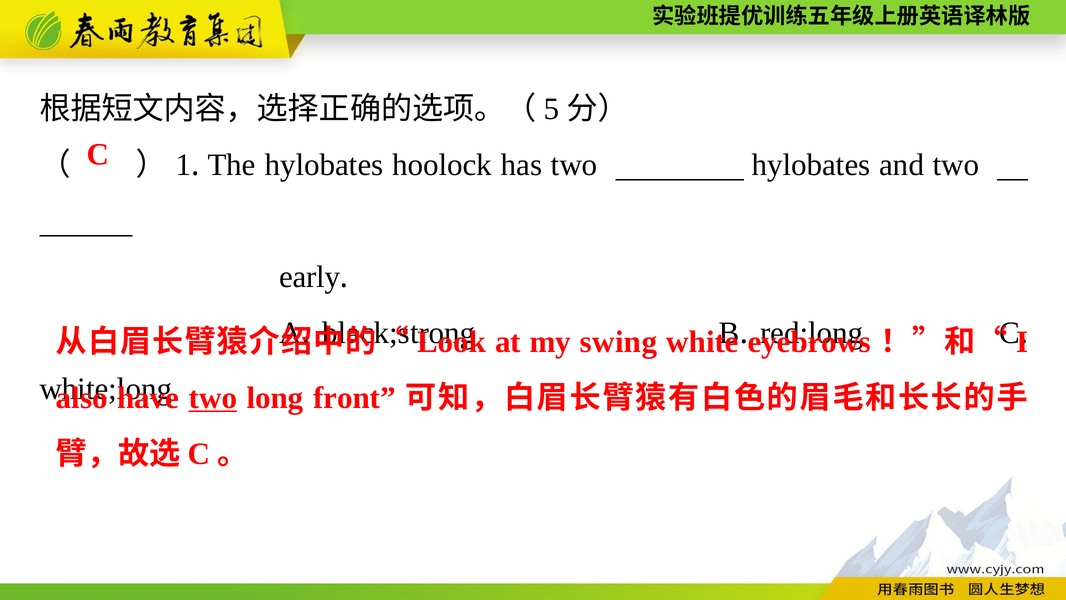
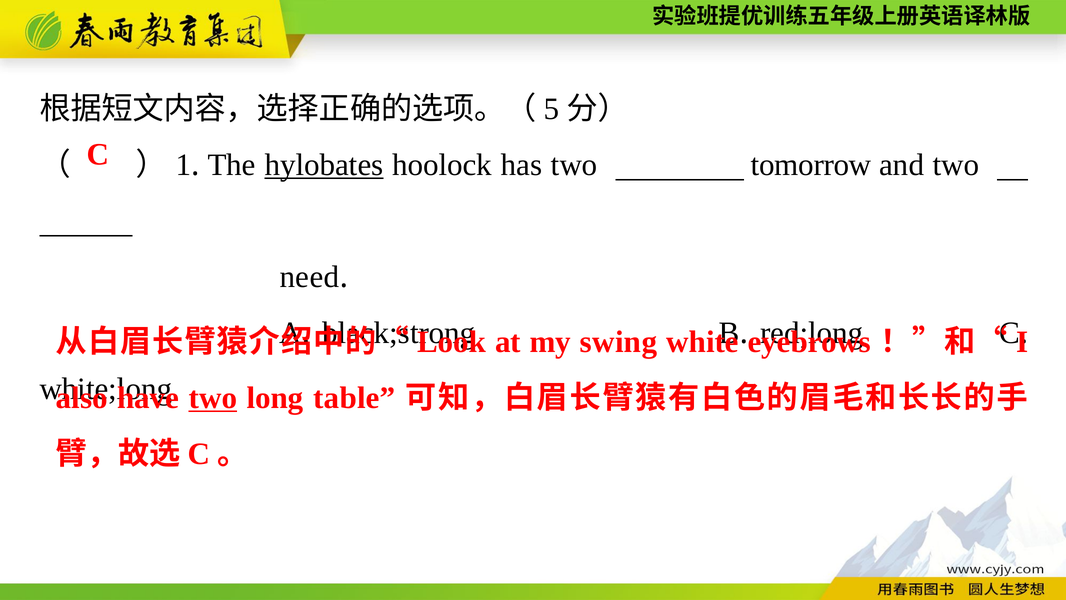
hylobates at (324, 165) underline: none -> present
two hylobates: hylobates -> tomorrow
early: early -> need
front: front -> table
